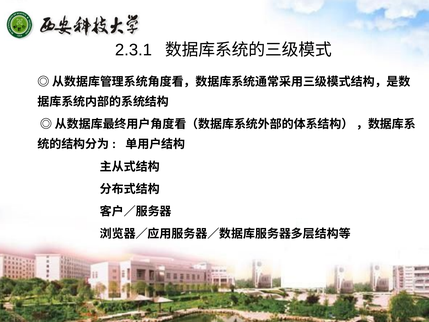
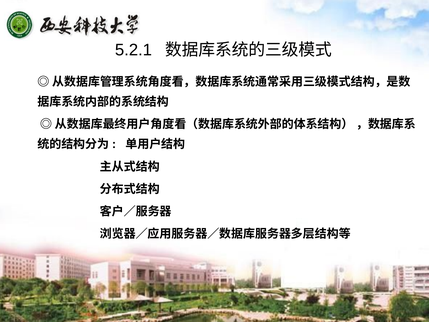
2.3.1: 2.3.1 -> 5.2.1
